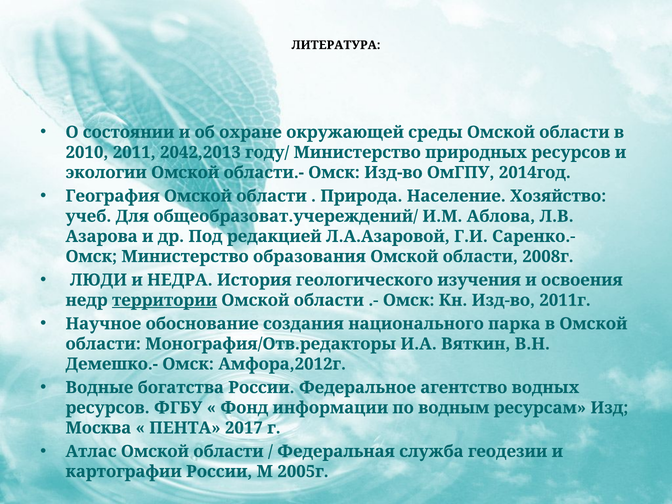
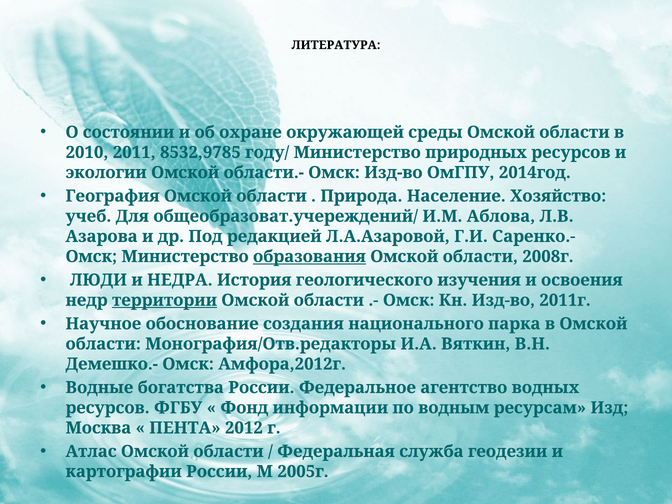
2042,2013: 2042,2013 -> 8532,9785
образования underline: none -> present
2017: 2017 -> 2012
